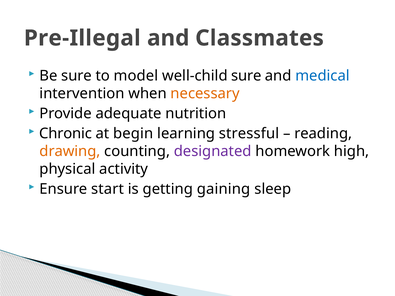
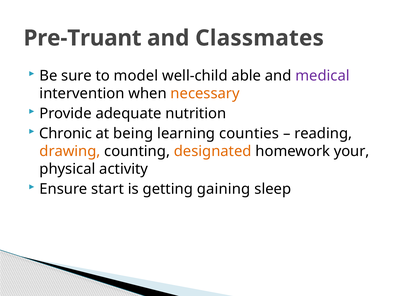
Pre-Illegal: Pre-Illegal -> Pre-Truant
well-child sure: sure -> able
medical colour: blue -> purple
begin: begin -> being
stressful: stressful -> counties
designated colour: purple -> orange
high: high -> your
